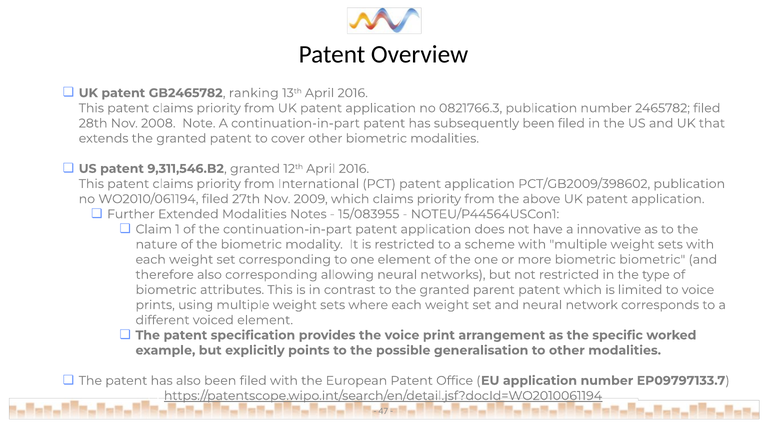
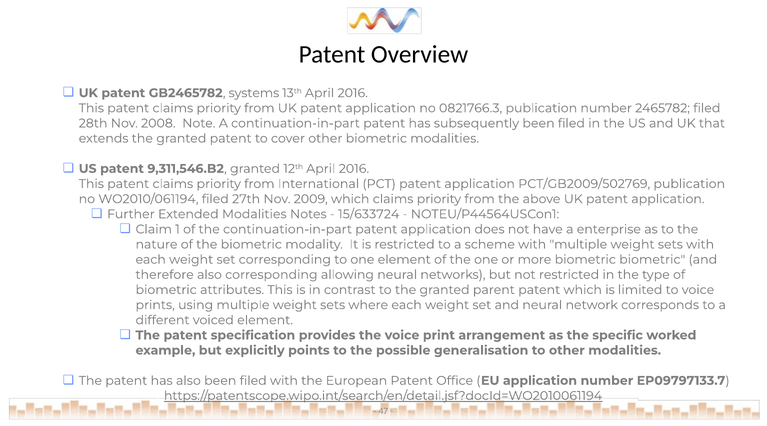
ranking: ranking -> systems
PCT/GB2009/398602: PCT/GB2009/398602 -> PCT/GB2009/502769
15/083955: 15/083955 -> 15/633724
innovative: innovative -> enterprise
